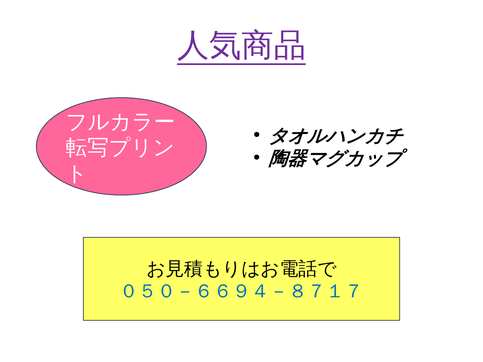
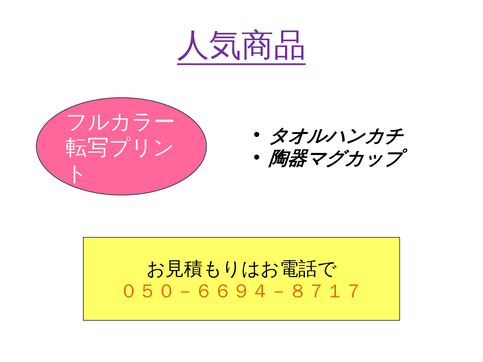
０５０－６６９４－８７１７ colour: blue -> orange
